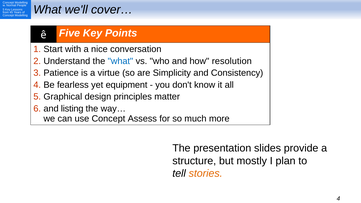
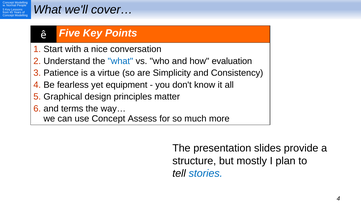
resolution: resolution -> evaluation
listing: listing -> terms
stories colour: orange -> blue
